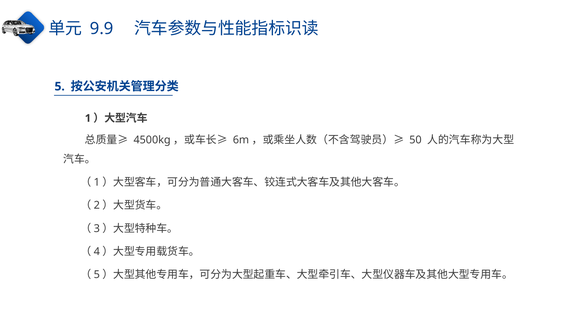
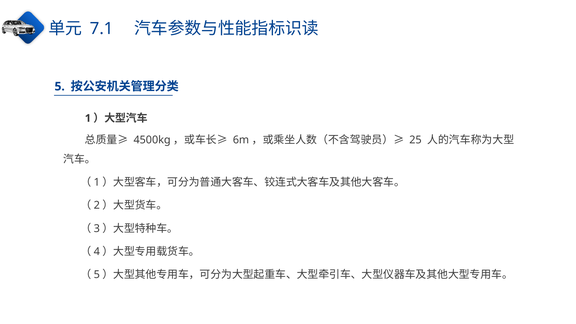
9.9: 9.9 -> 7.1
50: 50 -> 25
